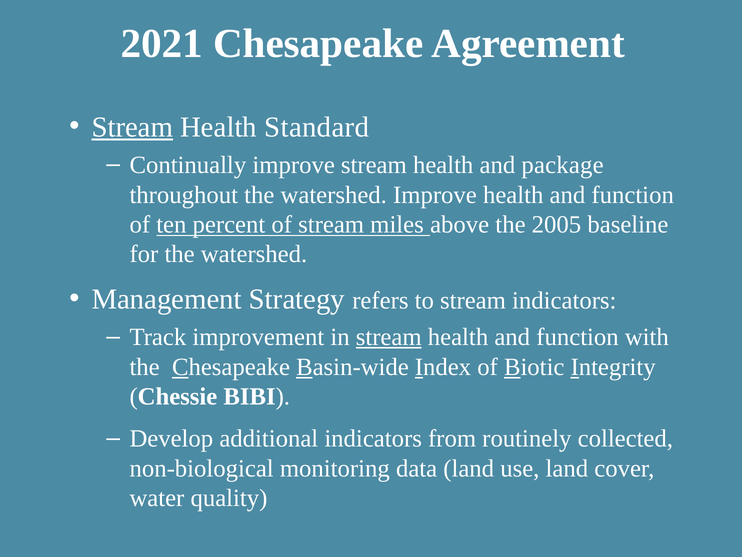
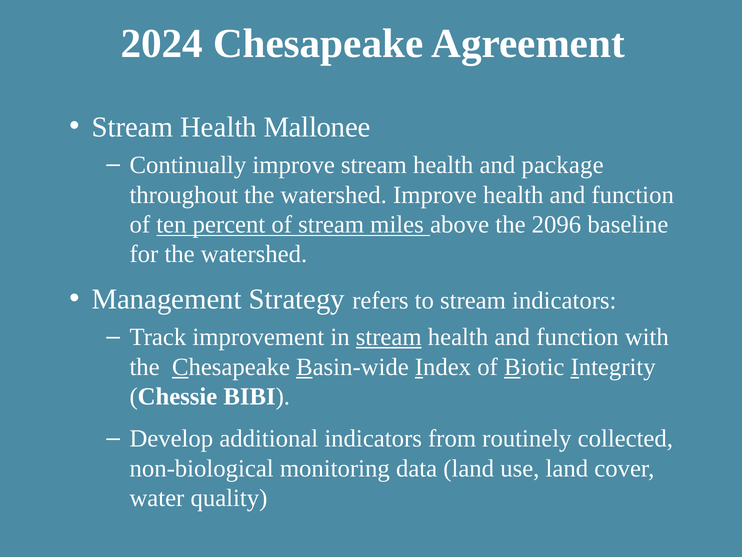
2021: 2021 -> 2024
Stream at (132, 127) underline: present -> none
Standard: Standard -> Mallonee
2005: 2005 -> 2096
